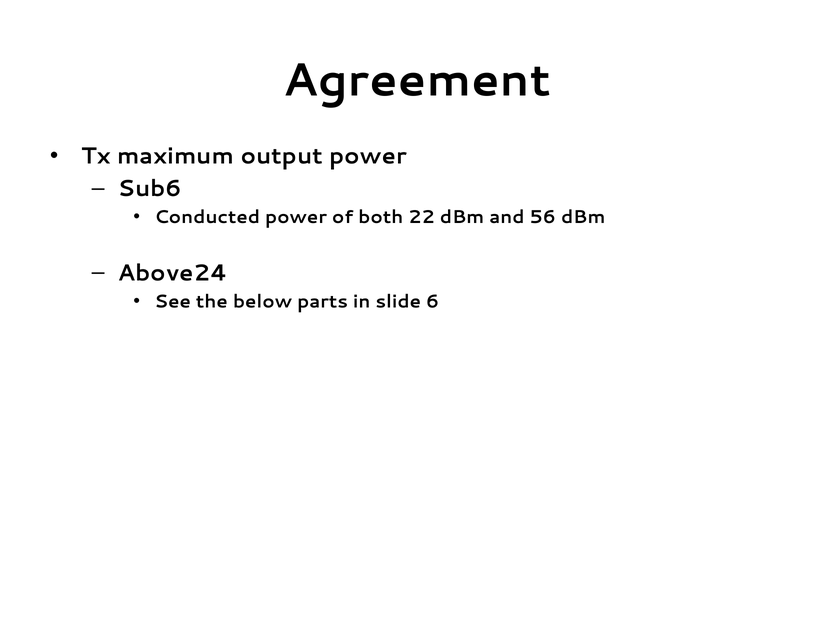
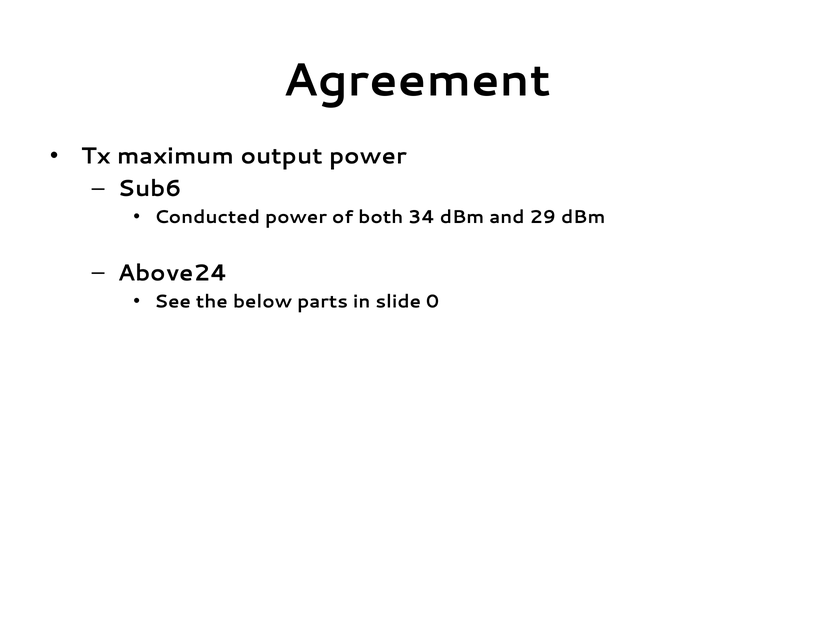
22: 22 -> 34
56: 56 -> 29
6: 6 -> 0
